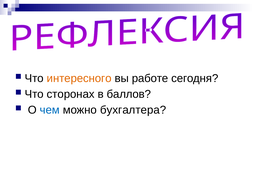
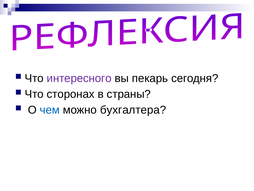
интересного colour: orange -> purple
работе: работе -> пекарь
баллов: баллов -> страны
